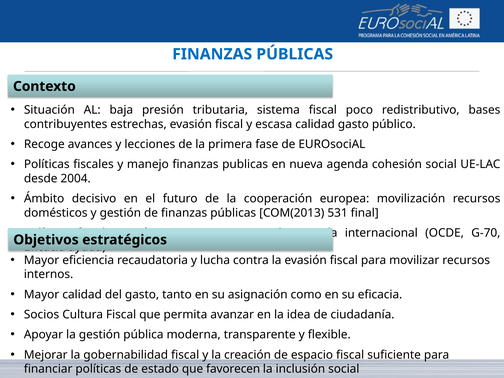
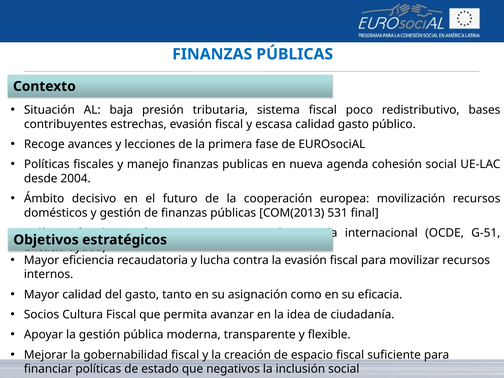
G-70: G-70 -> G-51
favorecen: favorecen -> negativos
